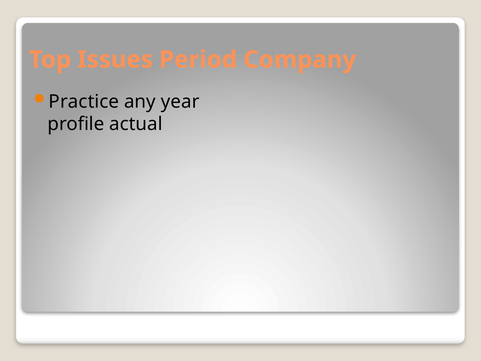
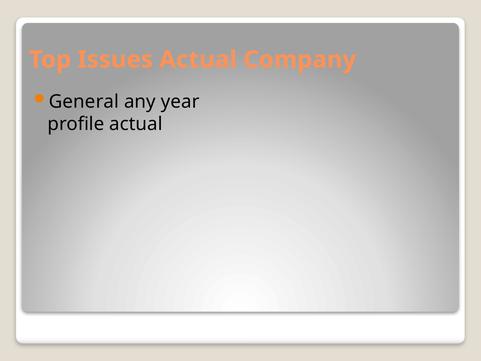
Issues Period: Period -> Actual
Practice: Practice -> General
